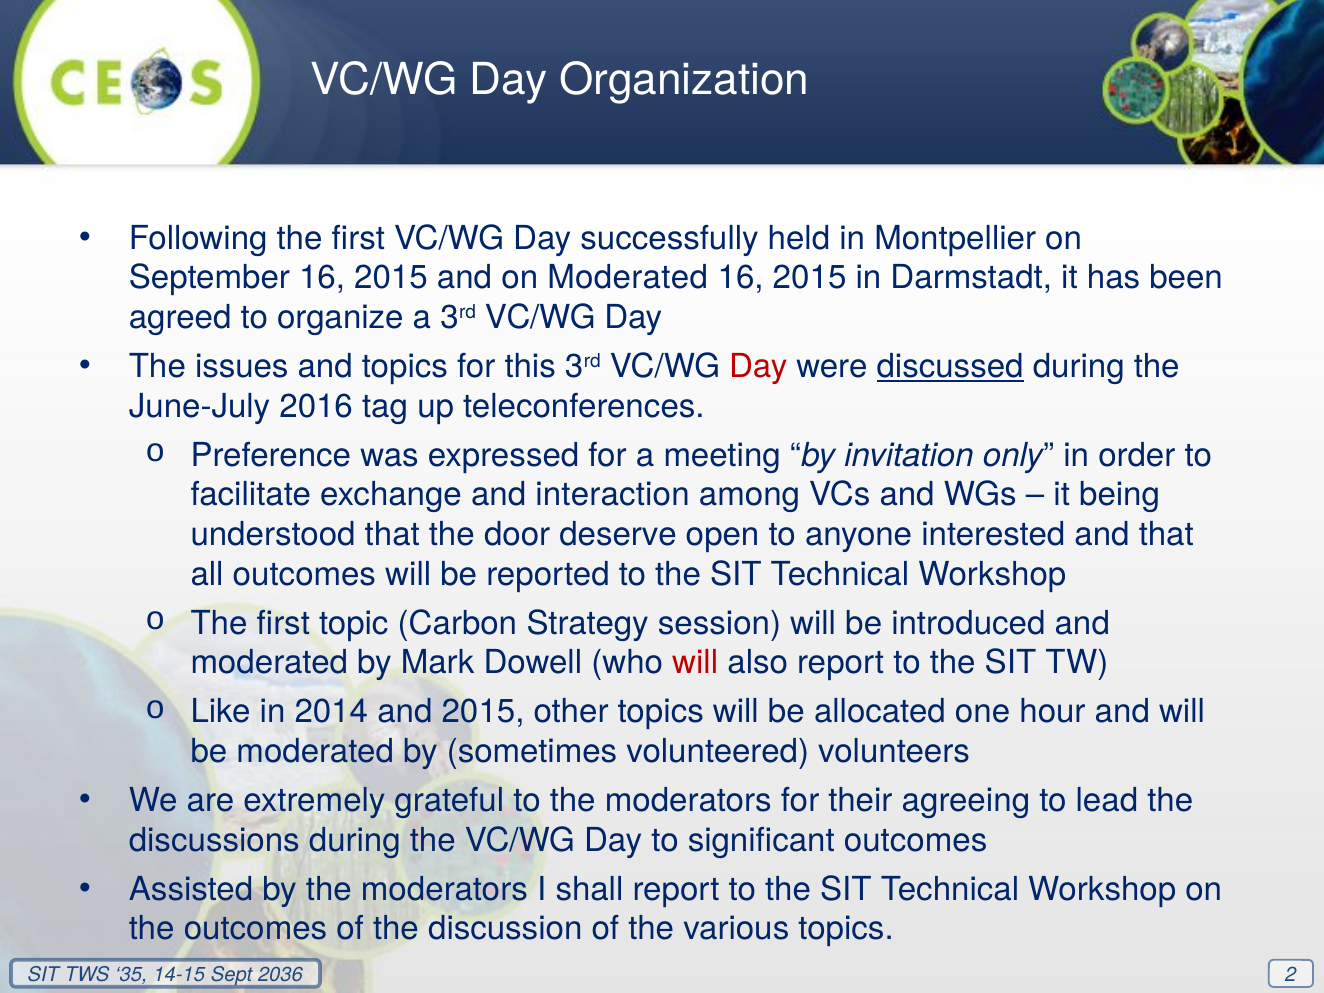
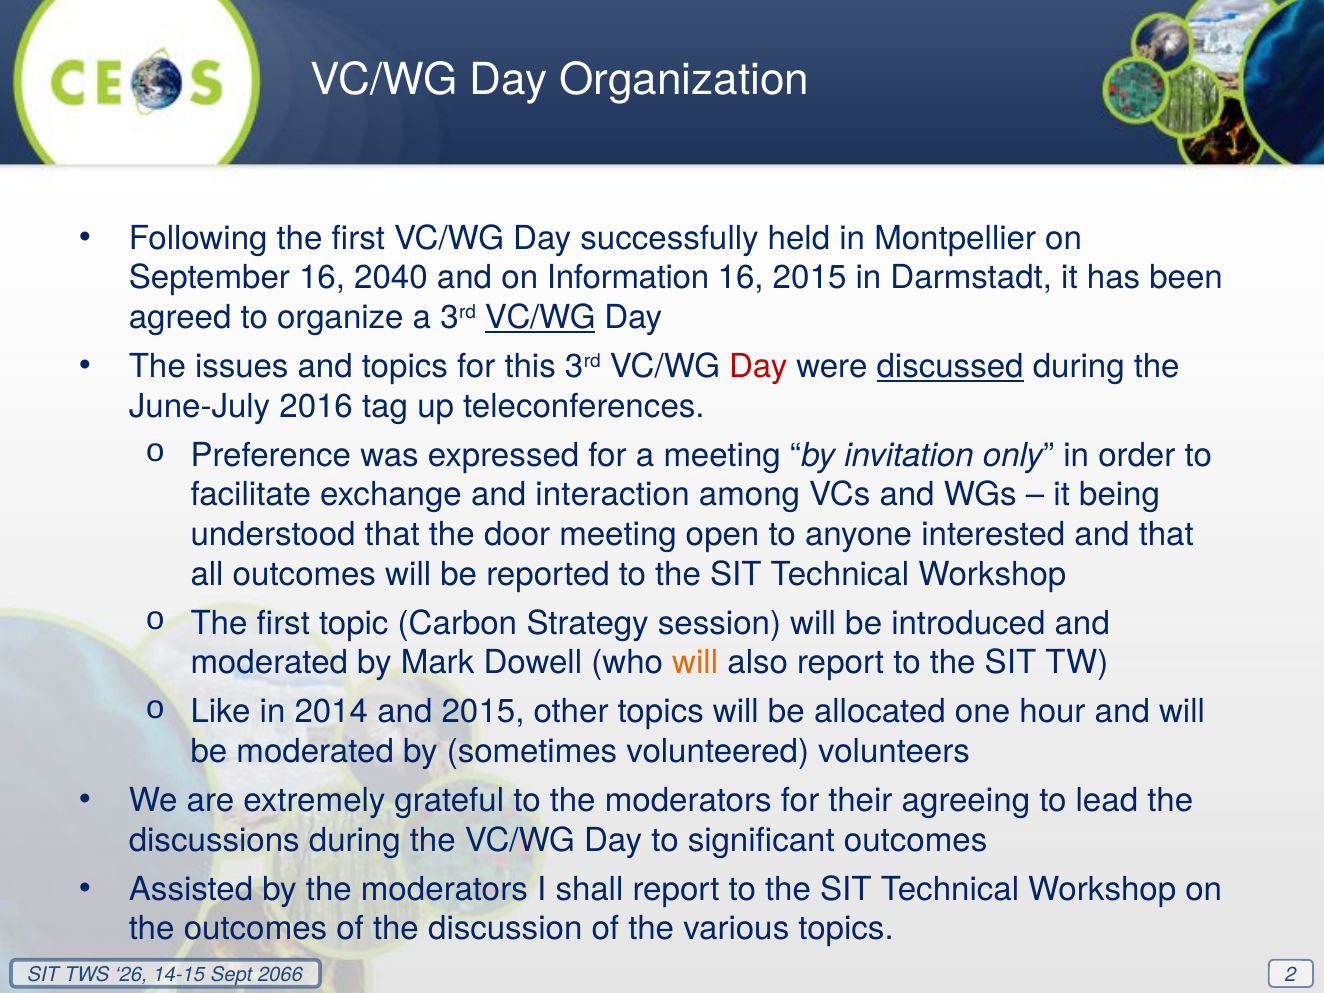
September 16 2015: 2015 -> 2040
on Moderated: Moderated -> Information
VC/WG at (540, 318) underline: none -> present
door deserve: deserve -> meeting
will at (695, 663) colour: red -> orange
35: 35 -> 26
2036: 2036 -> 2066
